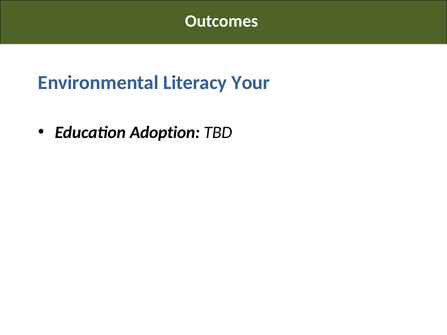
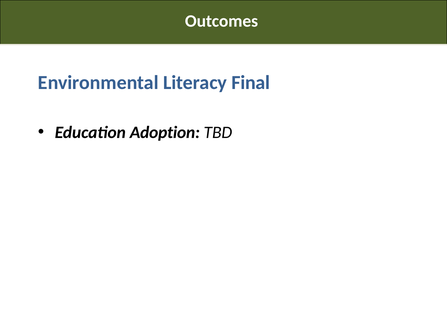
Your: Your -> Final
